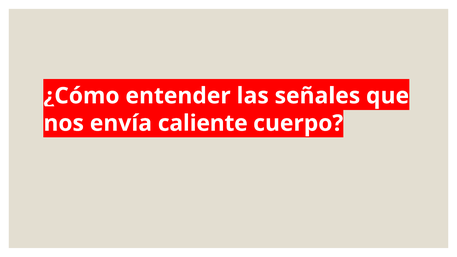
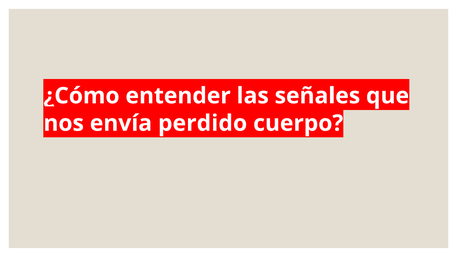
caliente: caliente -> perdido
